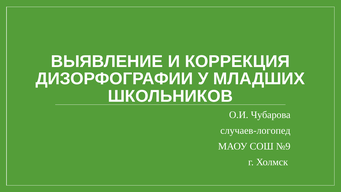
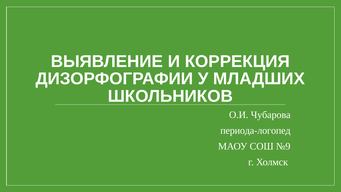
случаев-логопед: случаев-логопед -> периода-логопед
